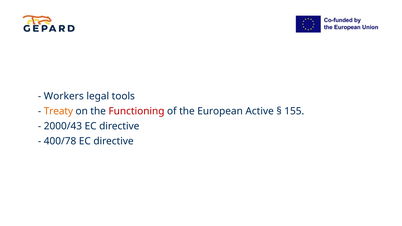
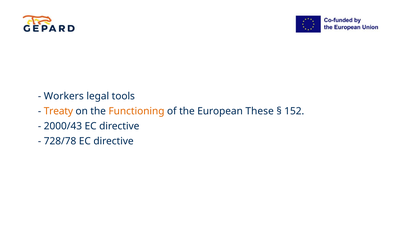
Functioning colour: red -> orange
Active: Active -> These
155: 155 -> 152
400/78: 400/78 -> 728/78
